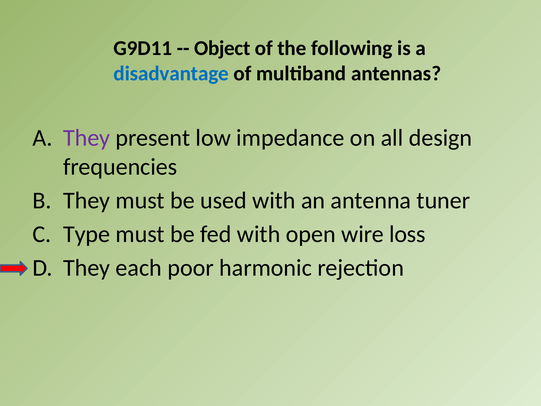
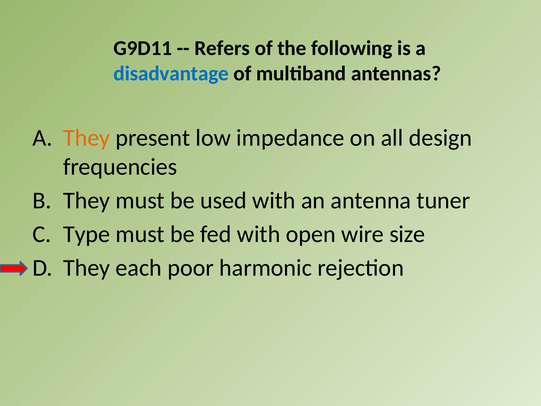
Object: Object -> Refers
They at (87, 138) colour: purple -> orange
loss: loss -> size
